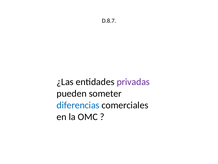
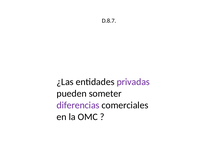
diferencias colour: blue -> purple
